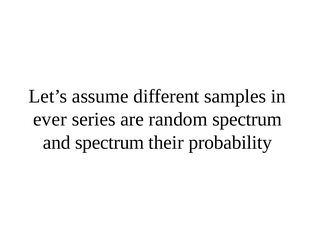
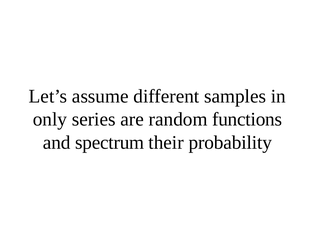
ever: ever -> only
random spectrum: spectrum -> functions
